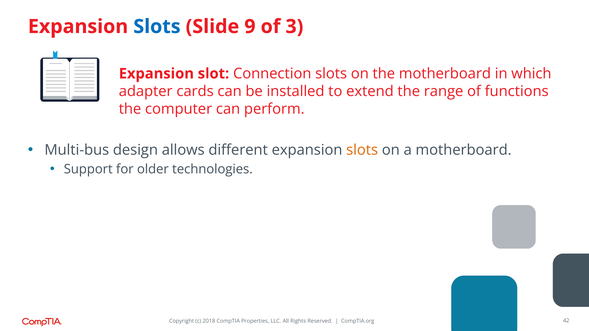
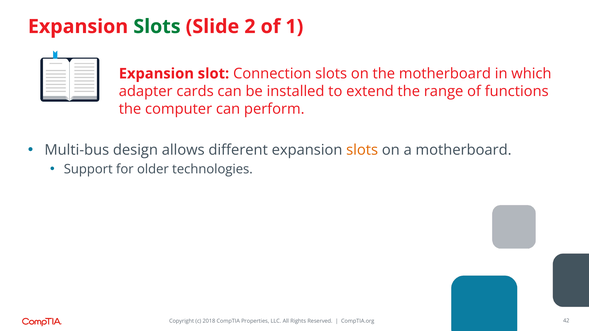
Slots at (157, 27) colour: blue -> green
9: 9 -> 2
3: 3 -> 1
